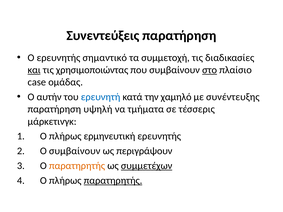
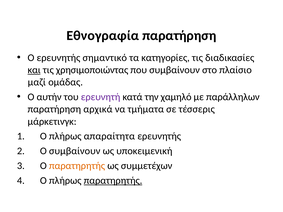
Συνεντεύξεις: Συνεντεύξεις -> Εθνογραφία
συμμετοχή: συμμετοχή -> κατηγορίες
στο underline: present -> none
case: case -> μαζί
ερευνητή colour: blue -> purple
συνέντευξης: συνέντευξης -> παράλληλων
υψηλή: υψηλή -> αρχικά
ερμηνευτική: ερμηνευτική -> απαραίτητα
περιγράψουν: περιγράψουν -> υποκειμενική
συμμετέχων underline: present -> none
